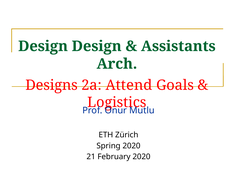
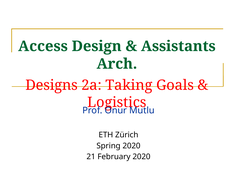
Design at (43, 46): Design -> Access
Attend: Attend -> Taking
